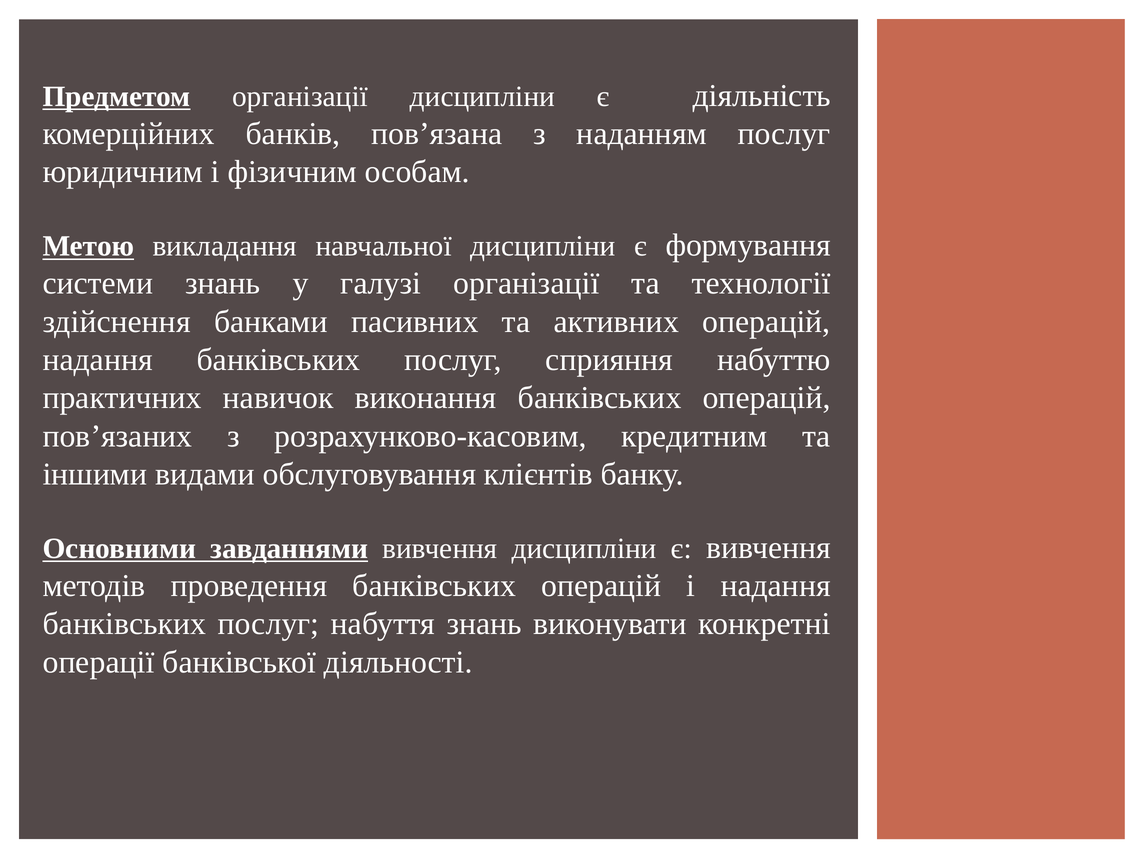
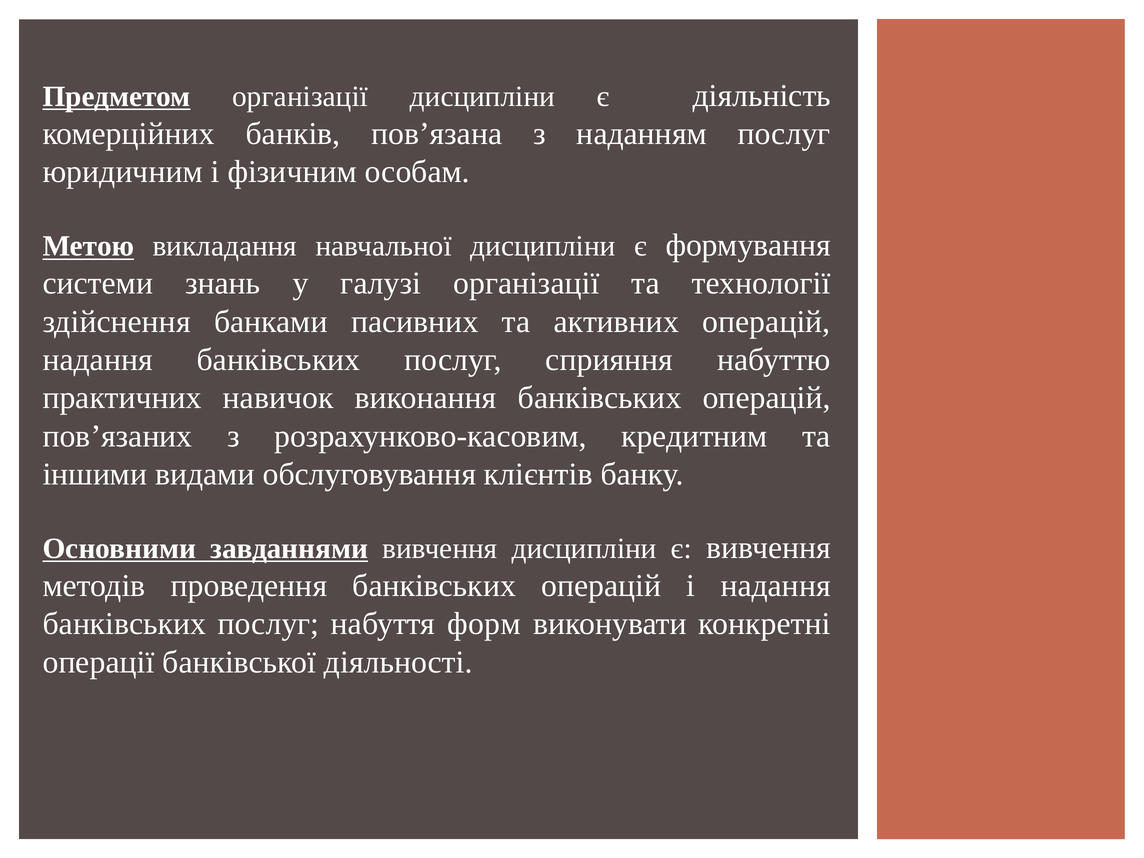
набуття знань: знань -> форм
